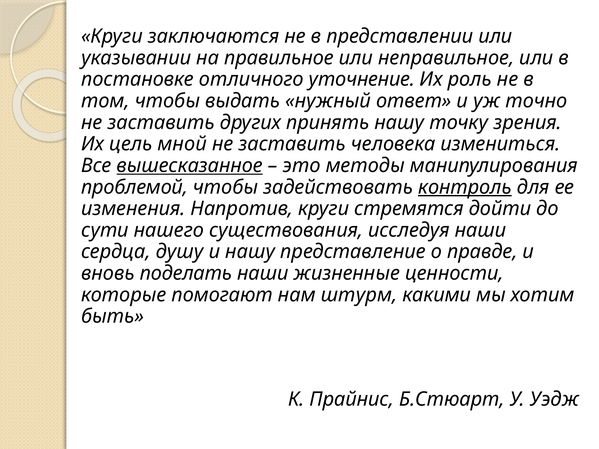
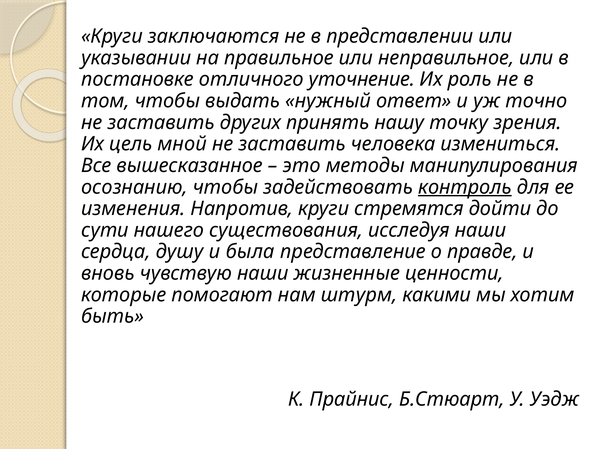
вышесказанное underline: present -> none
проблемой: проблемой -> осознанию
и нашу: нашу -> была
поделать: поделать -> чувствую
